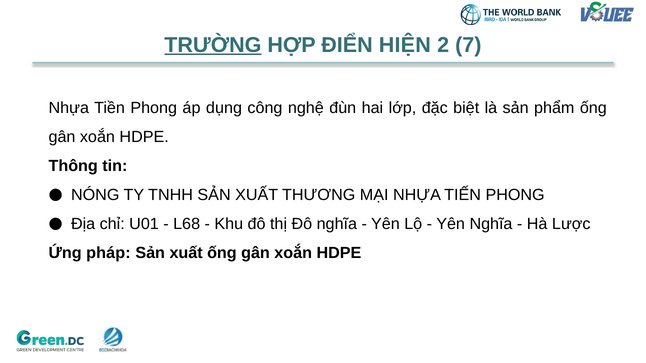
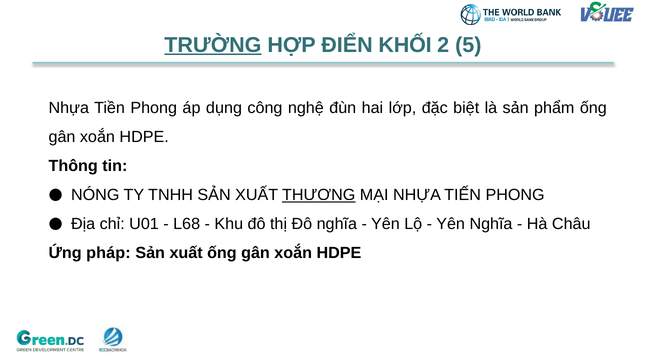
HIỆN: HIỆN -> KHỐI
7: 7 -> 5
THƯƠNG underline: none -> present
Lược: Lược -> Châu
